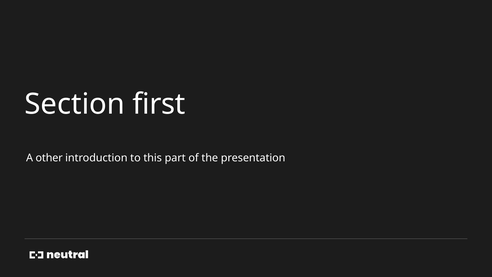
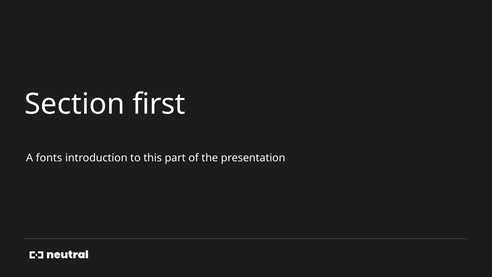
other: other -> fonts
